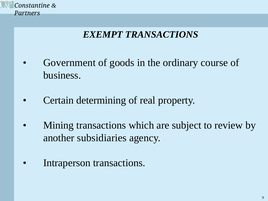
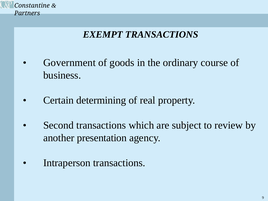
Mining: Mining -> Second
subsidiaries: subsidiaries -> presentation
